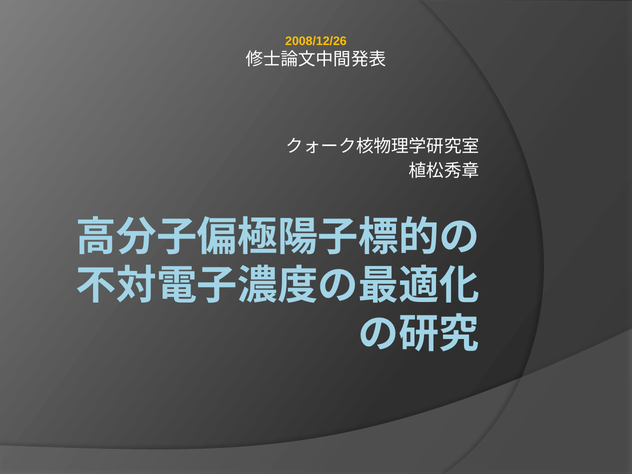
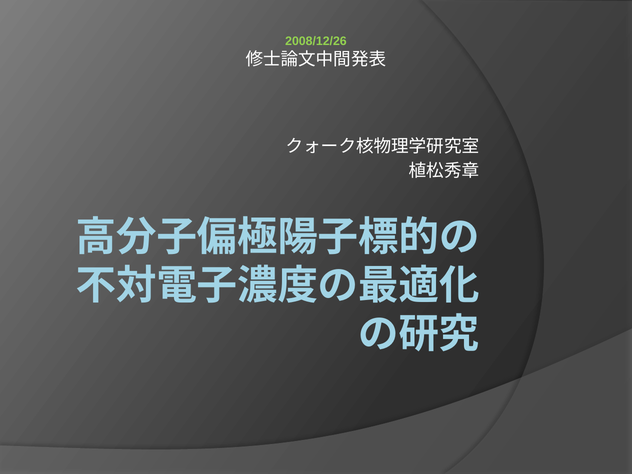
2008/12/26 colour: yellow -> light green
